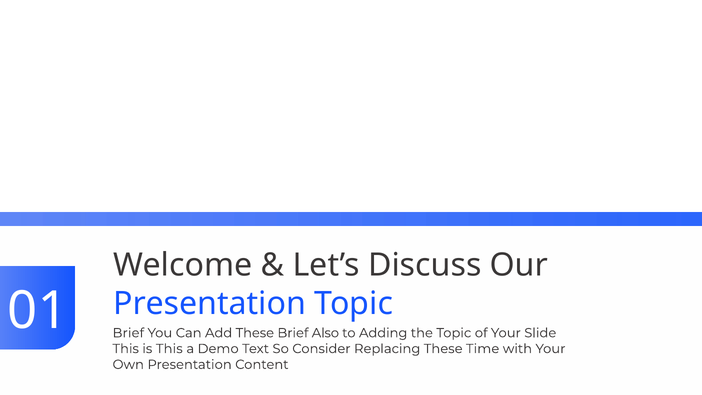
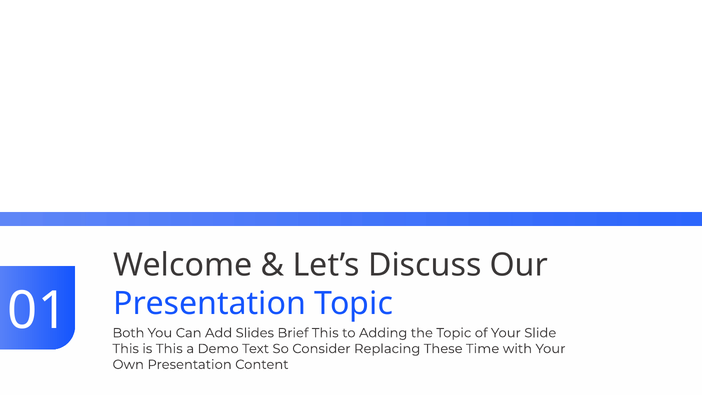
Brief at (128, 333): Brief -> Both
Add These: These -> Slides
Brief Also: Also -> This
